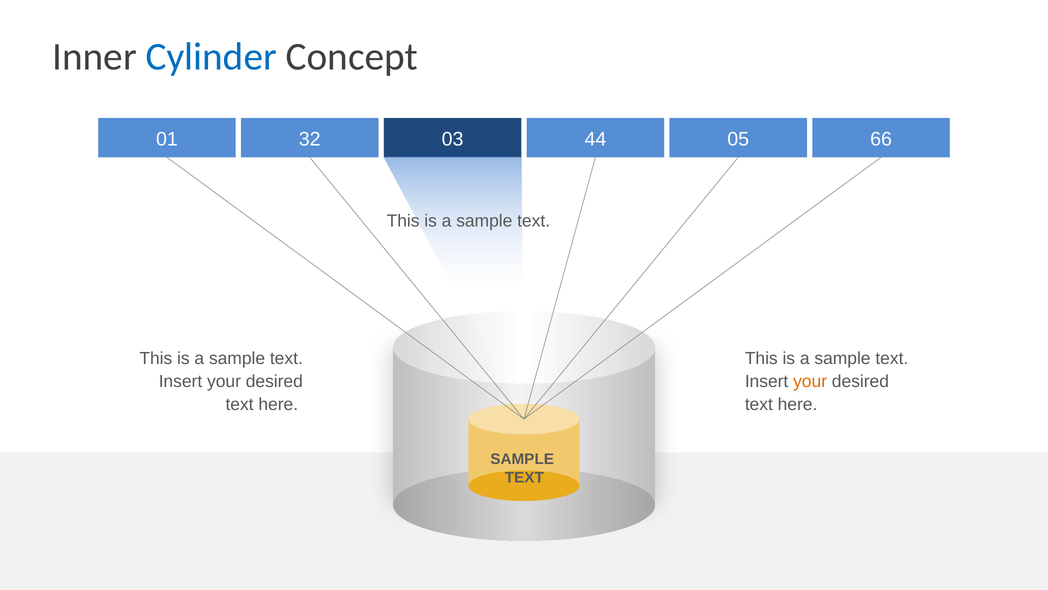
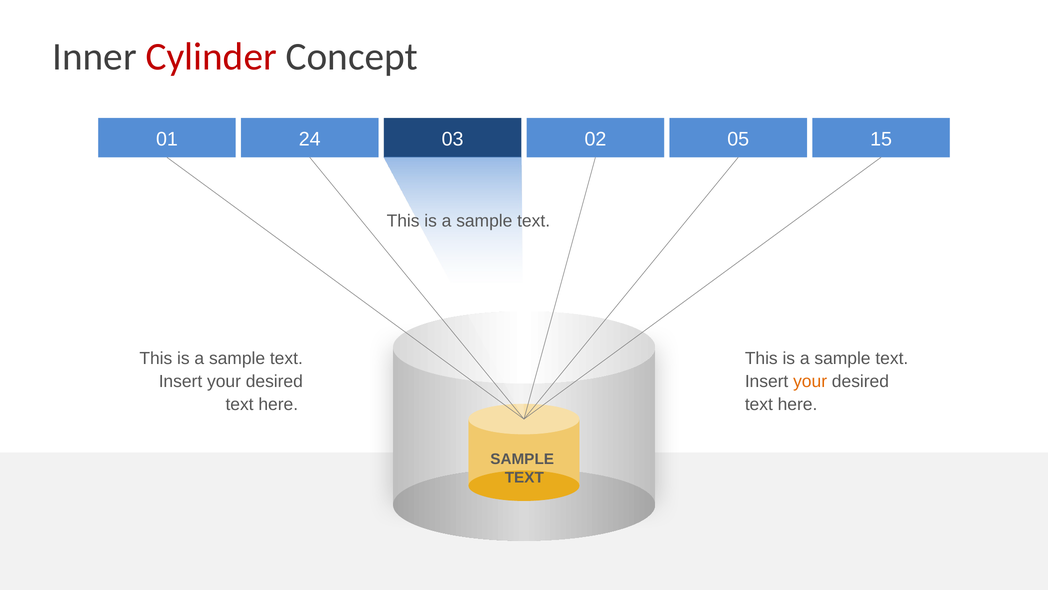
Cylinder colour: blue -> red
32: 32 -> 24
44: 44 -> 02
66: 66 -> 15
